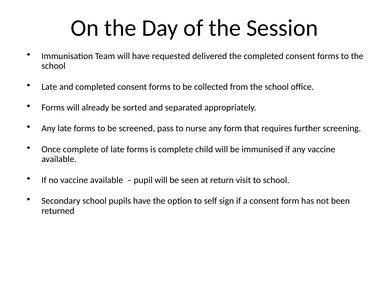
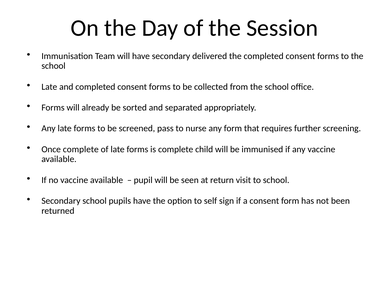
have requested: requested -> secondary
